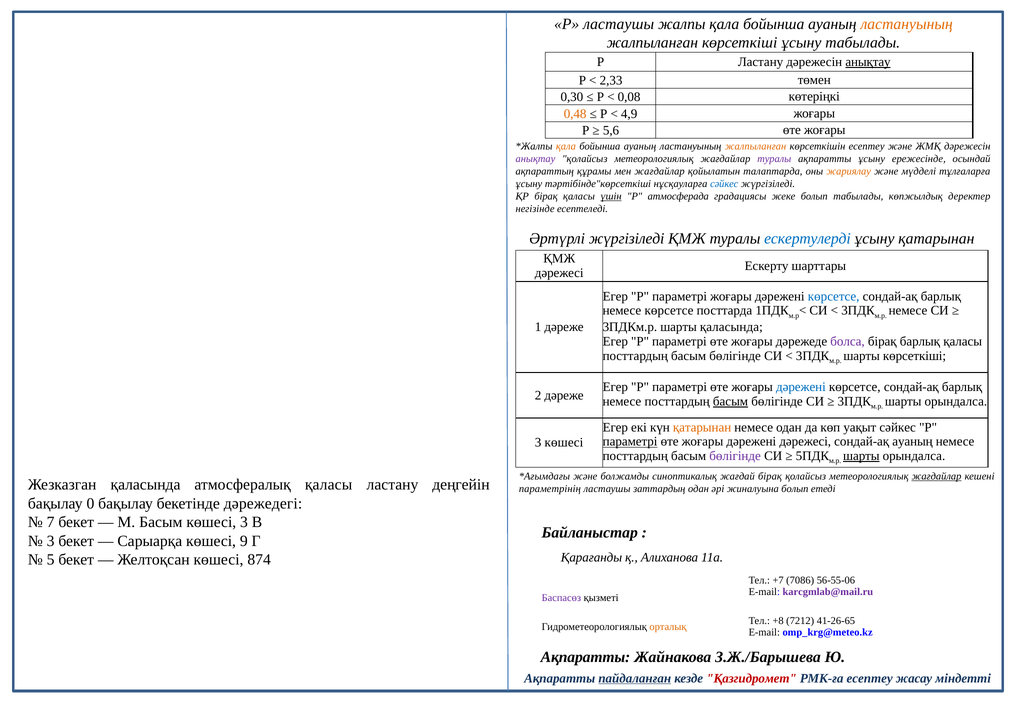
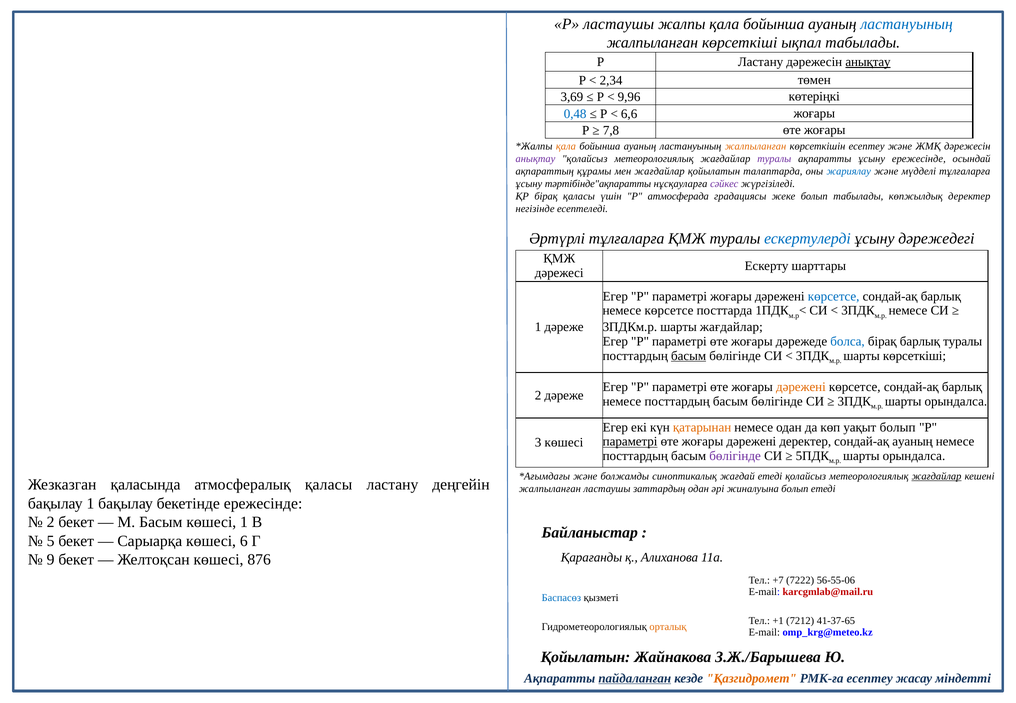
ластануының at (907, 24) colour: orange -> blue
көрсеткіші ұсыну: ұсыну -> ықпал
2,33: 2,33 -> 2,34
0,30: 0,30 -> 3,69
0,08: 0,08 -> 9,96
0,48 colour: orange -> blue
4,9: 4,9 -> 6,6
5,6: 5,6 -> 7,8
жариялау colour: orange -> blue
тәртібінде"көрсеткіші: тәртібінде"көрсеткіші -> тәртібінде"ақпаратты
сәйкес at (724, 184) colour: blue -> purple
үшін underline: present -> none
Әртүрлі жүргізіледі: жүргізіледі -> тұлғаларға
ұсыну қатарынан: қатарынан -> дәрежедегі
шарты қаласында: қаласында -> жағдайлар
болса colour: purple -> blue
барлық қаласы: қаласы -> туралы
басым at (689, 356) underline: none -> present
дәрежені at (801, 387) colour: blue -> orange
басым at (731, 402) underline: present -> none
уақыт сәйкес: сәйкес -> болып
дәрежені дәрежесі: дәрежесі -> деректер
шарты at (861, 456) underline: present -> none
жағдай бірақ: бірақ -> етеді
параметрінің at (550, 489): параметрінің -> жалпыланған
бақылау 0: 0 -> 1
бекетінде дәрежедегі: дәрежедегі -> ережесінде
7 at (51, 522): 7 -> 2
көшесі 3: 3 -> 1
3 at (51, 541): 3 -> 5
9: 9 -> 6
5: 5 -> 9
874: 874 -> 876
7086: 7086 -> 7222
karcgmlab@mail.ru colour: purple -> red
Баспасөз colour: purple -> blue
+8: +8 -> +1
41-26-65: 41-26-65 -> 41-37-65
Ақпаратты at (586, 657): Ақпаратты -> Қойылатын
Қазгидромет colour: red -> orange
